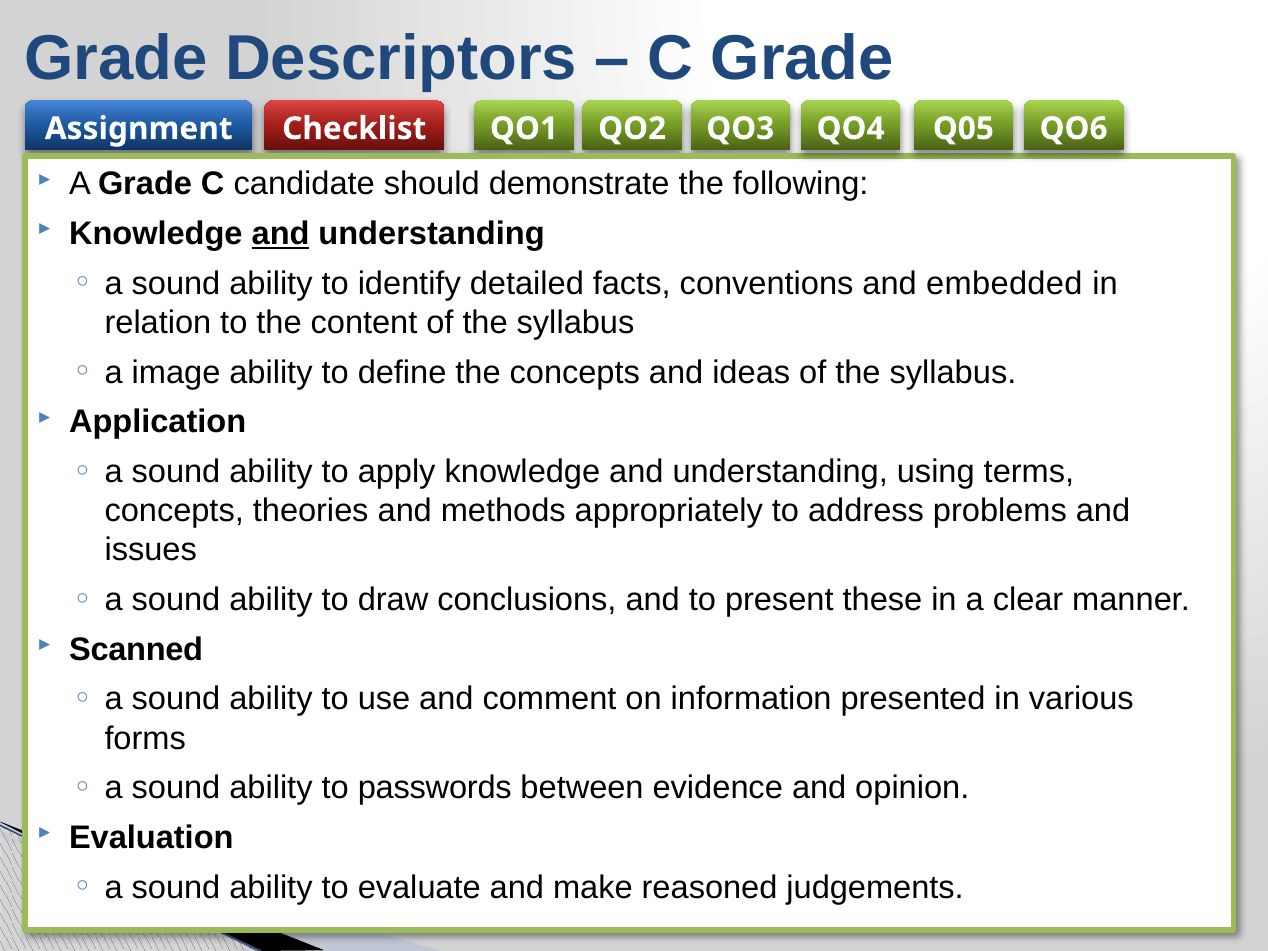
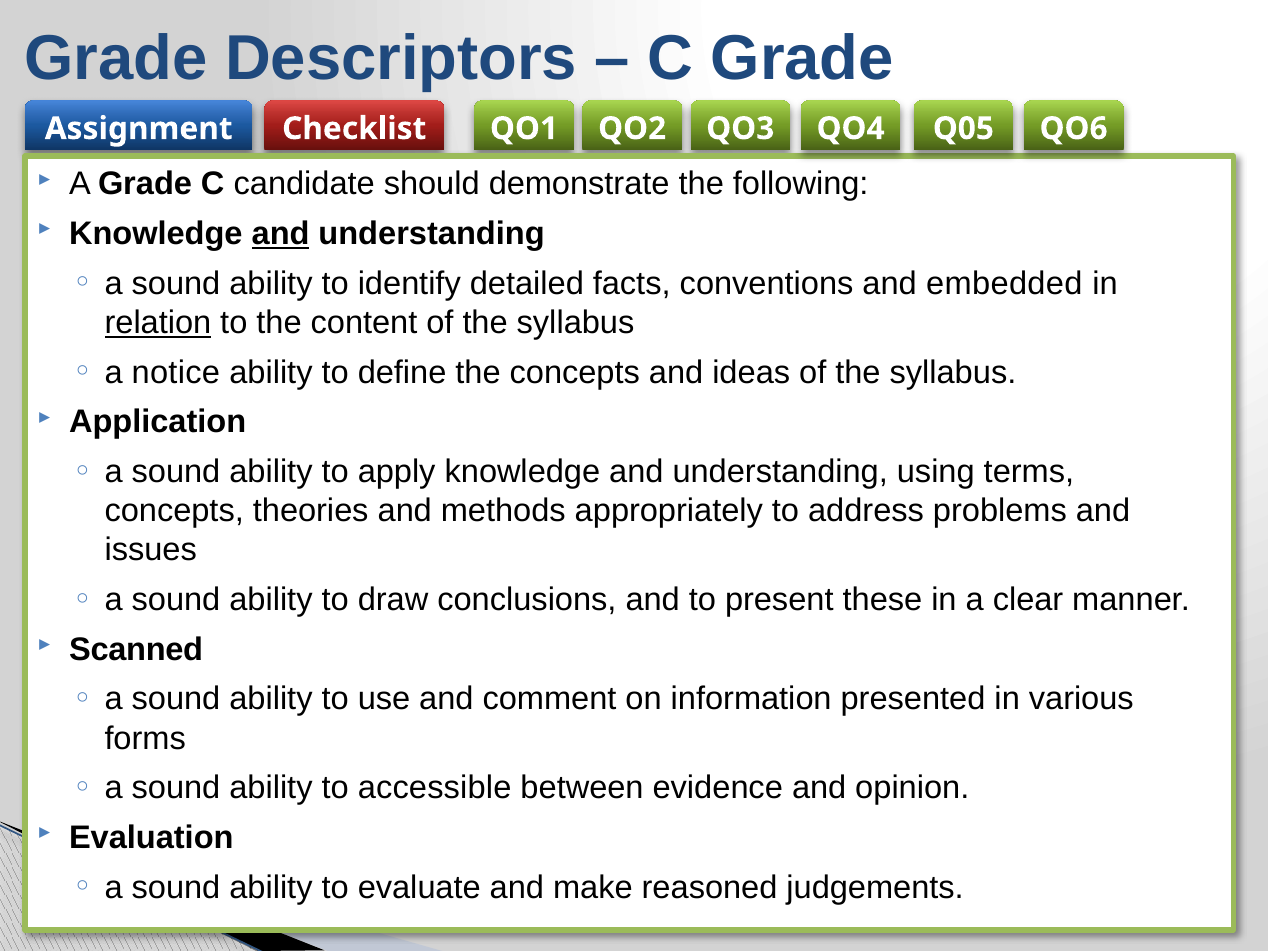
relation underline: none -> present
image: image -> notice
passwords: passwords -> accessible
